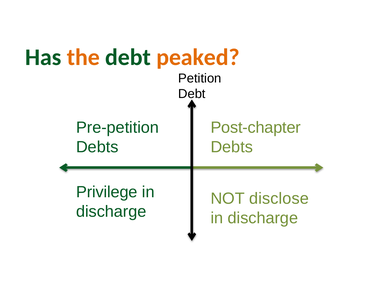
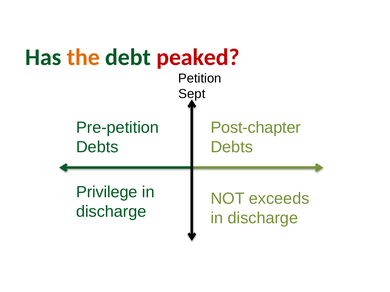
peaked colour: orange -> red
Debt at (192, 94): Debt -> Sept
disclose: disclose -> exceeds
